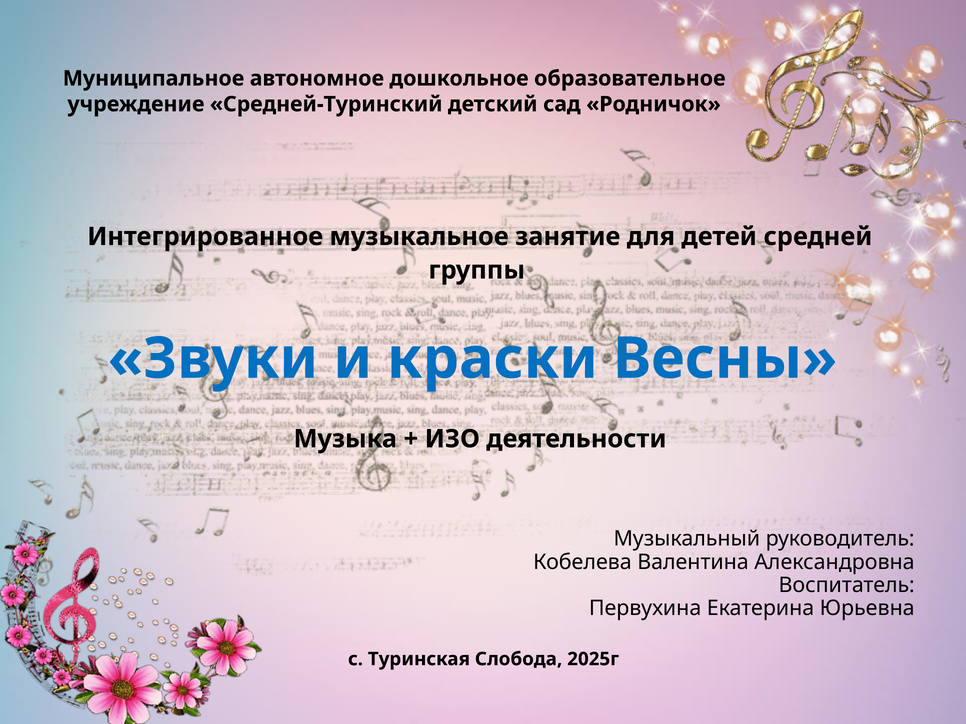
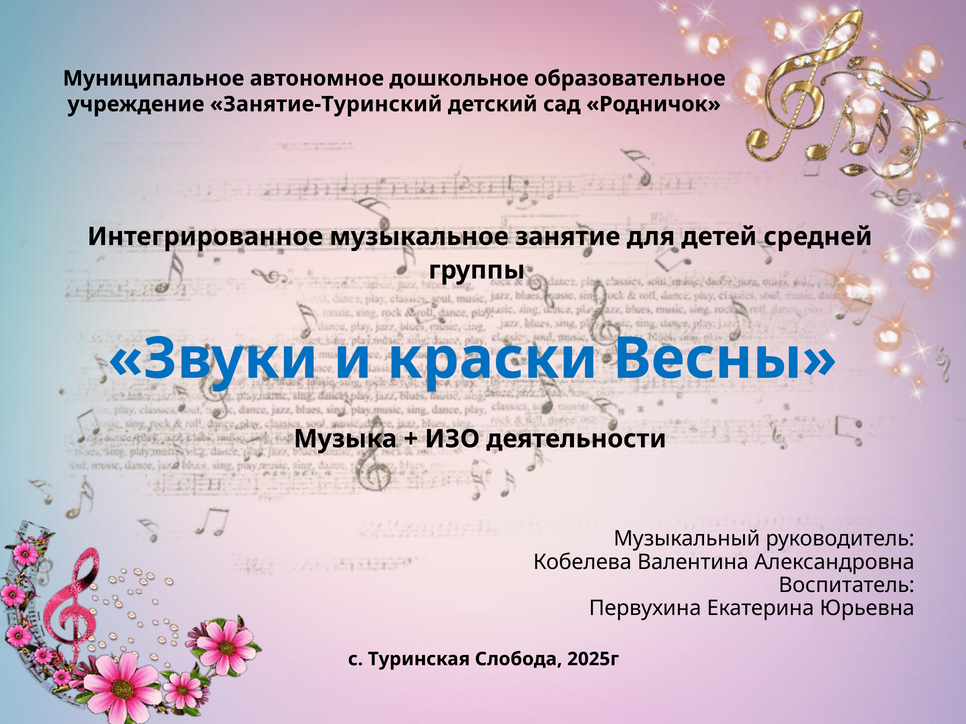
Средней-Туринский: Средней-Туринский -> Занятие-Туринский
